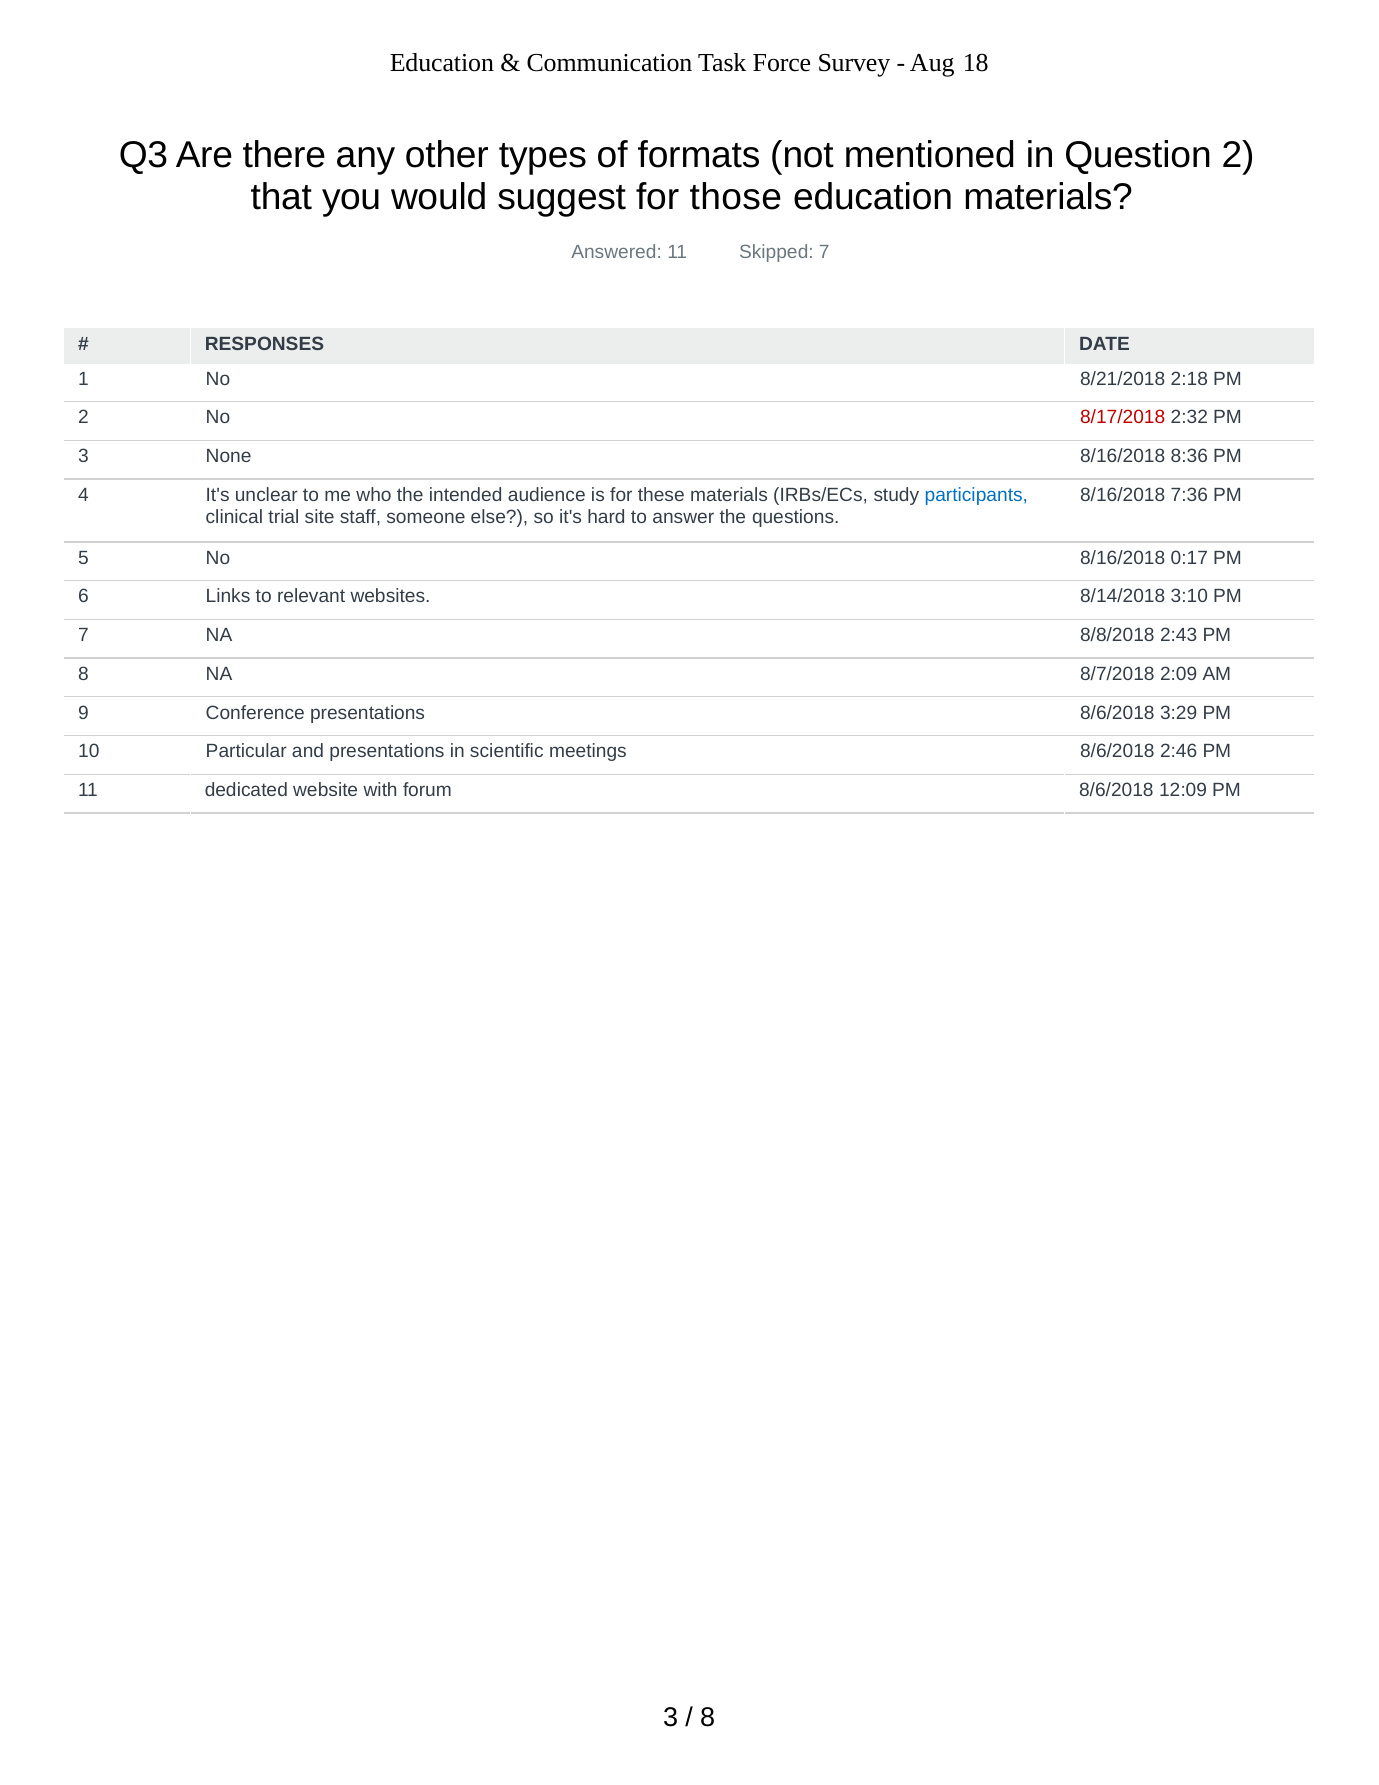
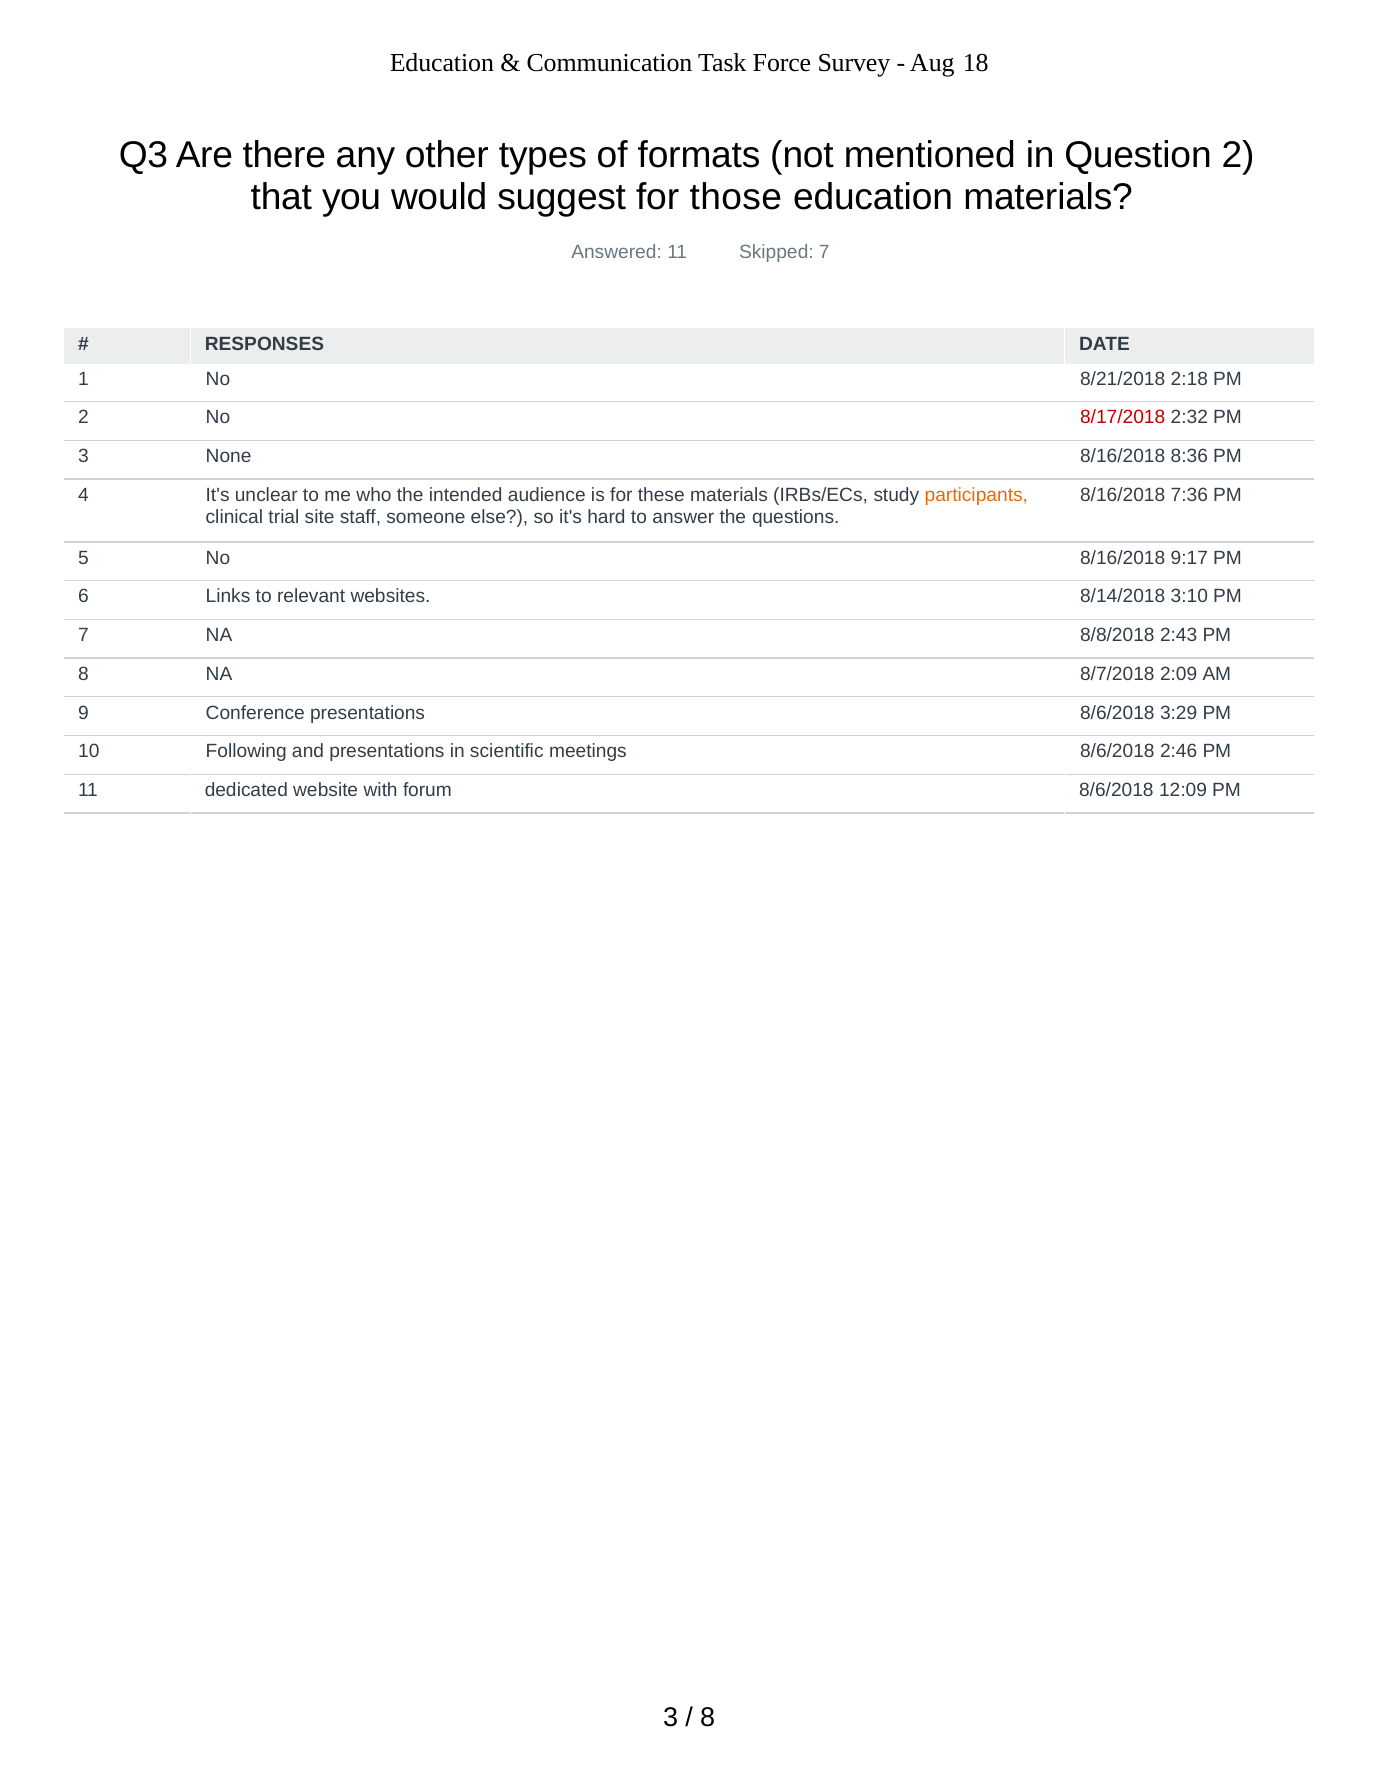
participants colour: blue -> orange
0:17: 0:17 -> 9:17
Particular: Particular -> Following
